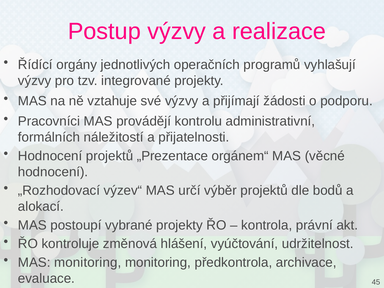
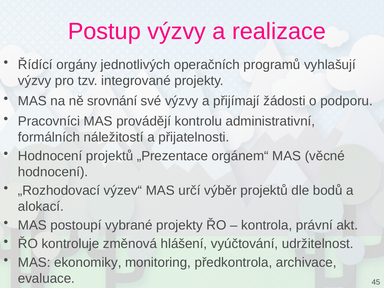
vztahuje: vztahuje -> srovnání
MAS monitoring: monitoring -> ekonomiky
